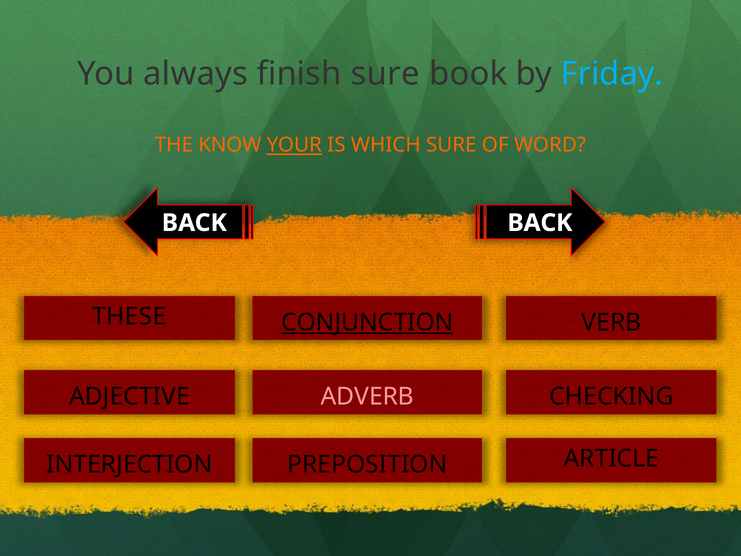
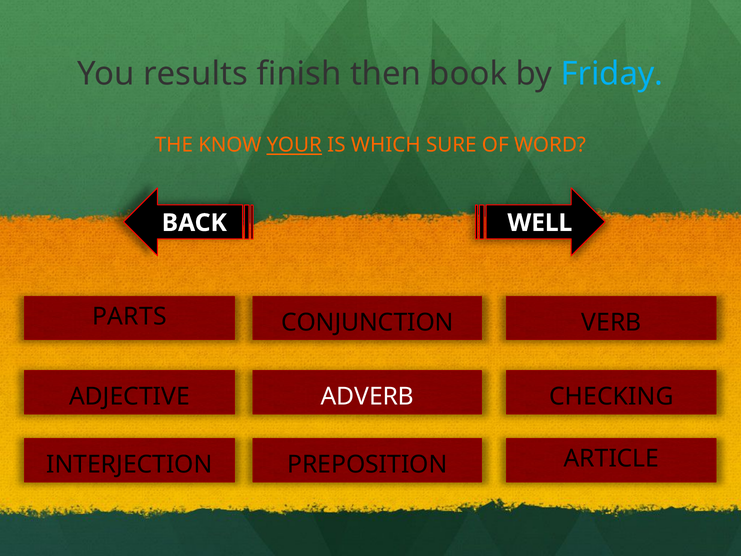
always: always -> results
finish sure: sure -> then
BACK BACK: BACK -> WELL
THESE: THESE -> PARTS
CONJUNCTION underline: present -> none
ADVERB colour: pink -> white
